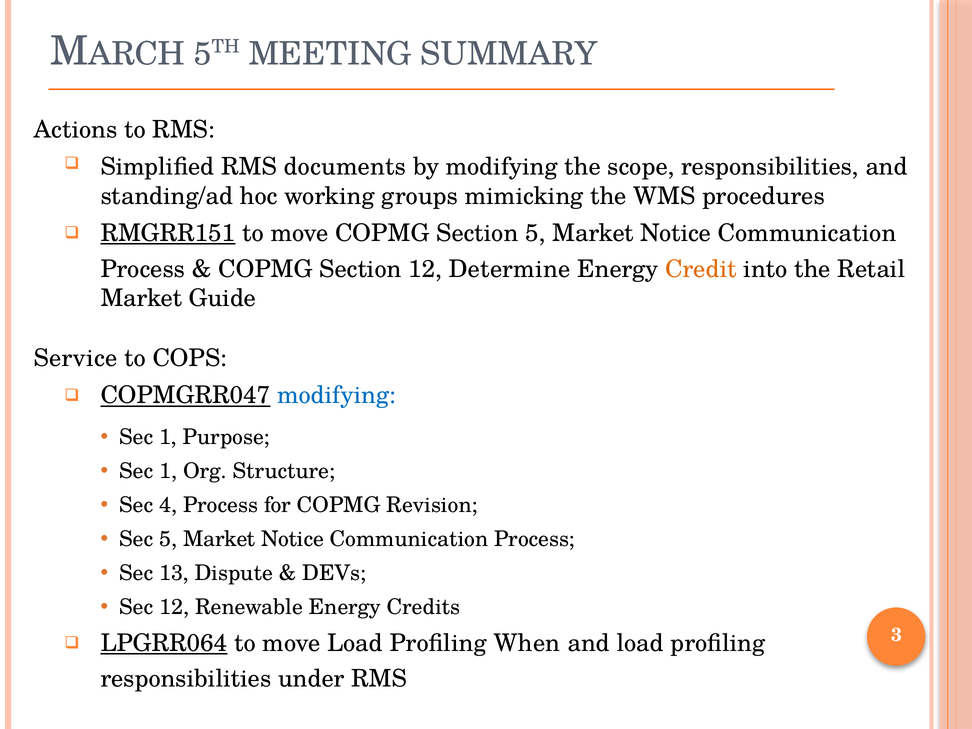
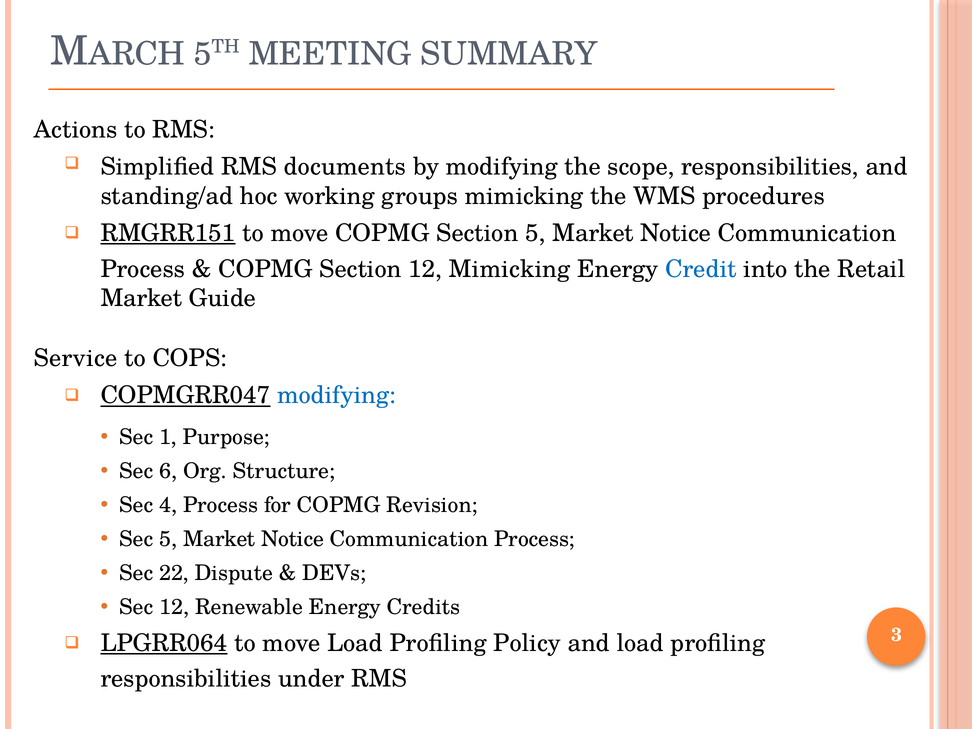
12 Determine: Determine -> Mimicking
Credit colour: orange -> blue
1 at (168, 471): 1 -> 6
13: 13 -> 22
When: When -> Policy
